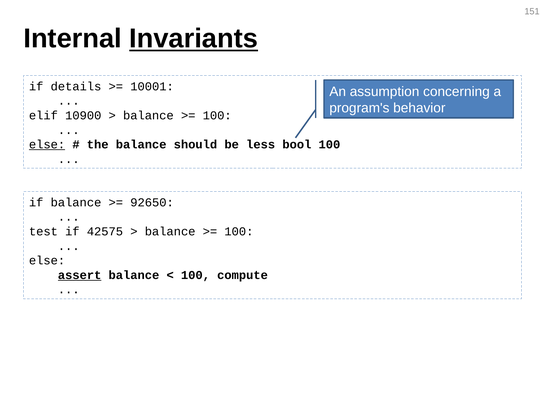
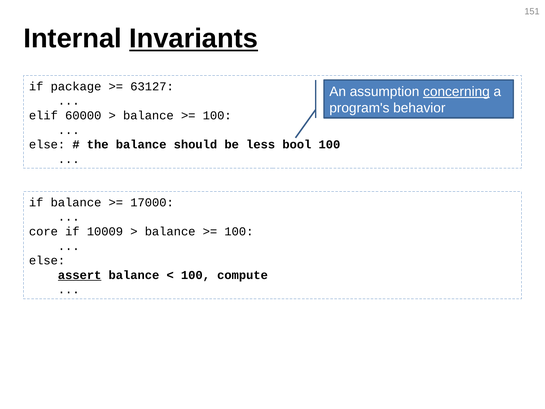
details: details -> package
10001: 10001 -> 63127
concerning underline: none -> present
10900: 10900 -> 60000
else at (47, 144) underline: present -> none
92650: 92650 -> 17000
test: test -> core
42575: 42575 -> 10009
